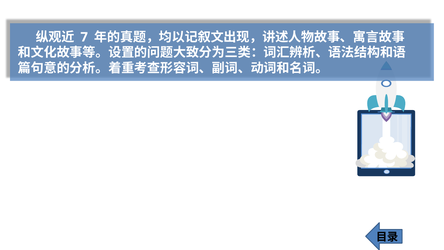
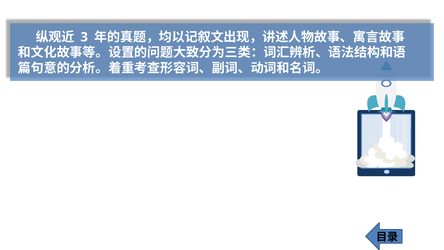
7: 7 -> 3
